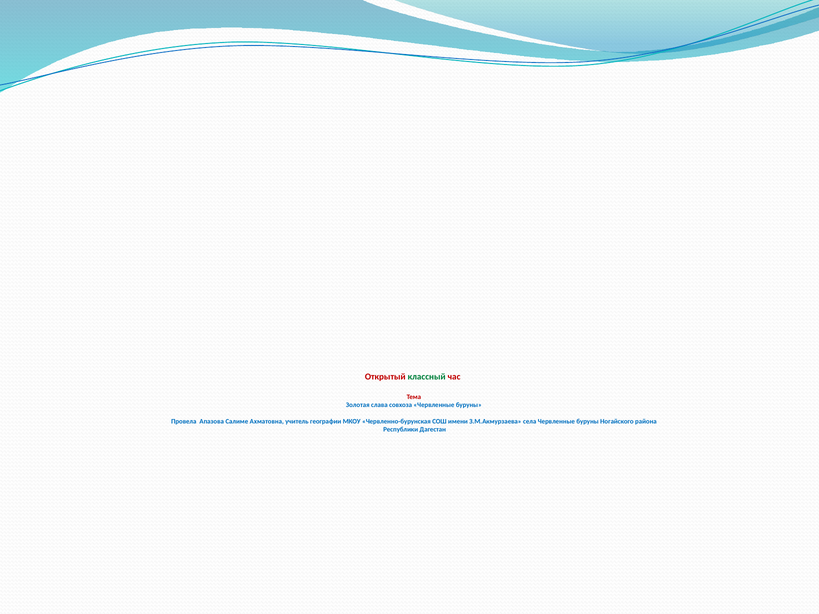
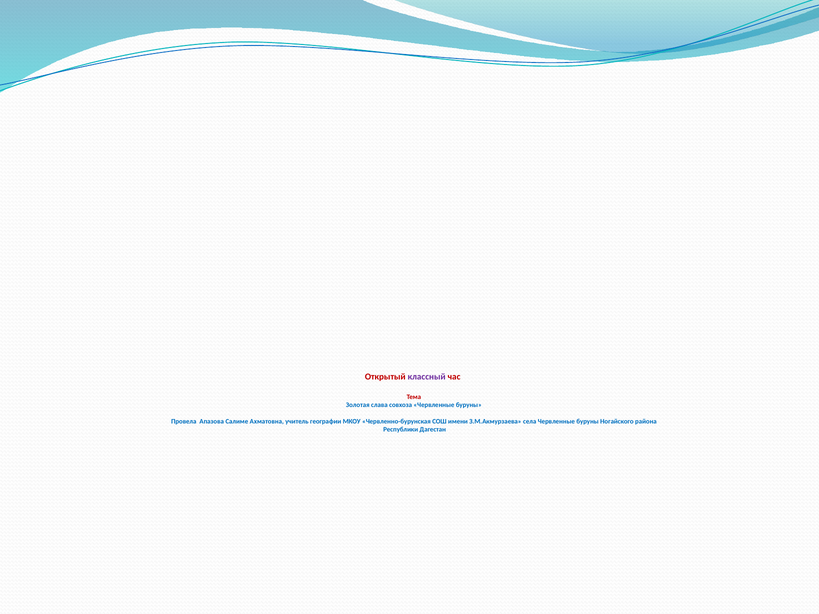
классный colour: green -> purple
